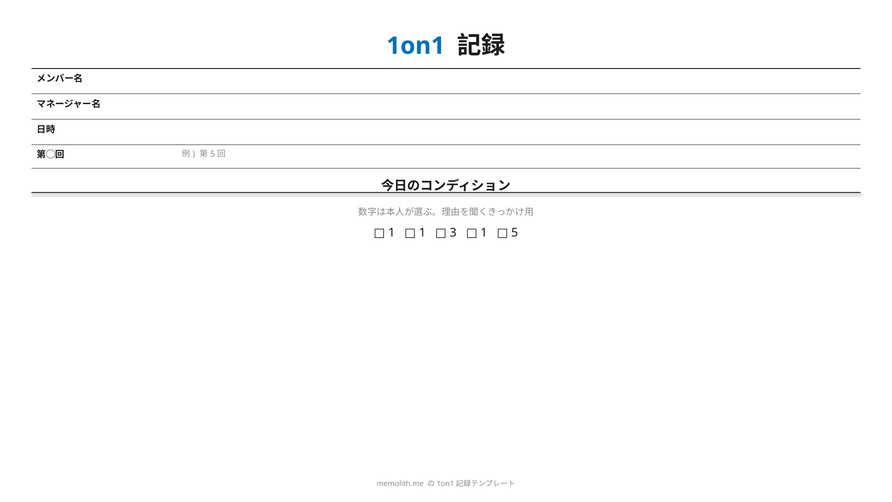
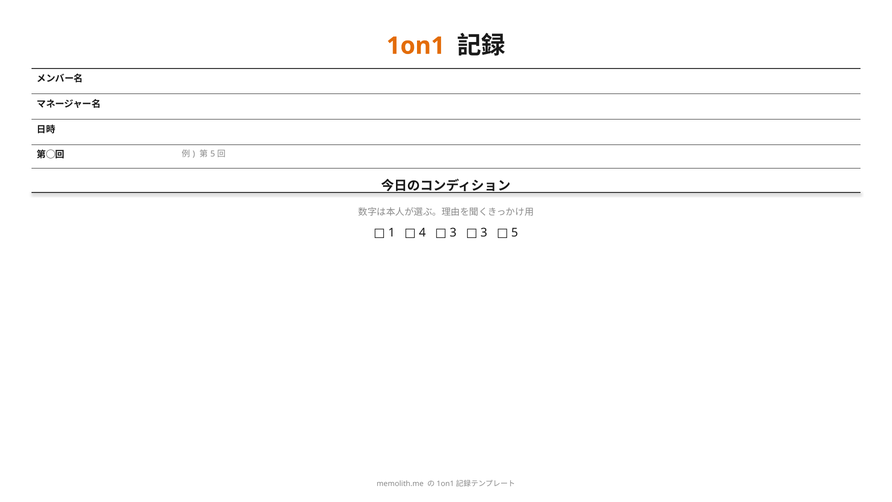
1on1 colour: blue -> orange
1 1: 1 -> 4
3 1: 1 -> 3
